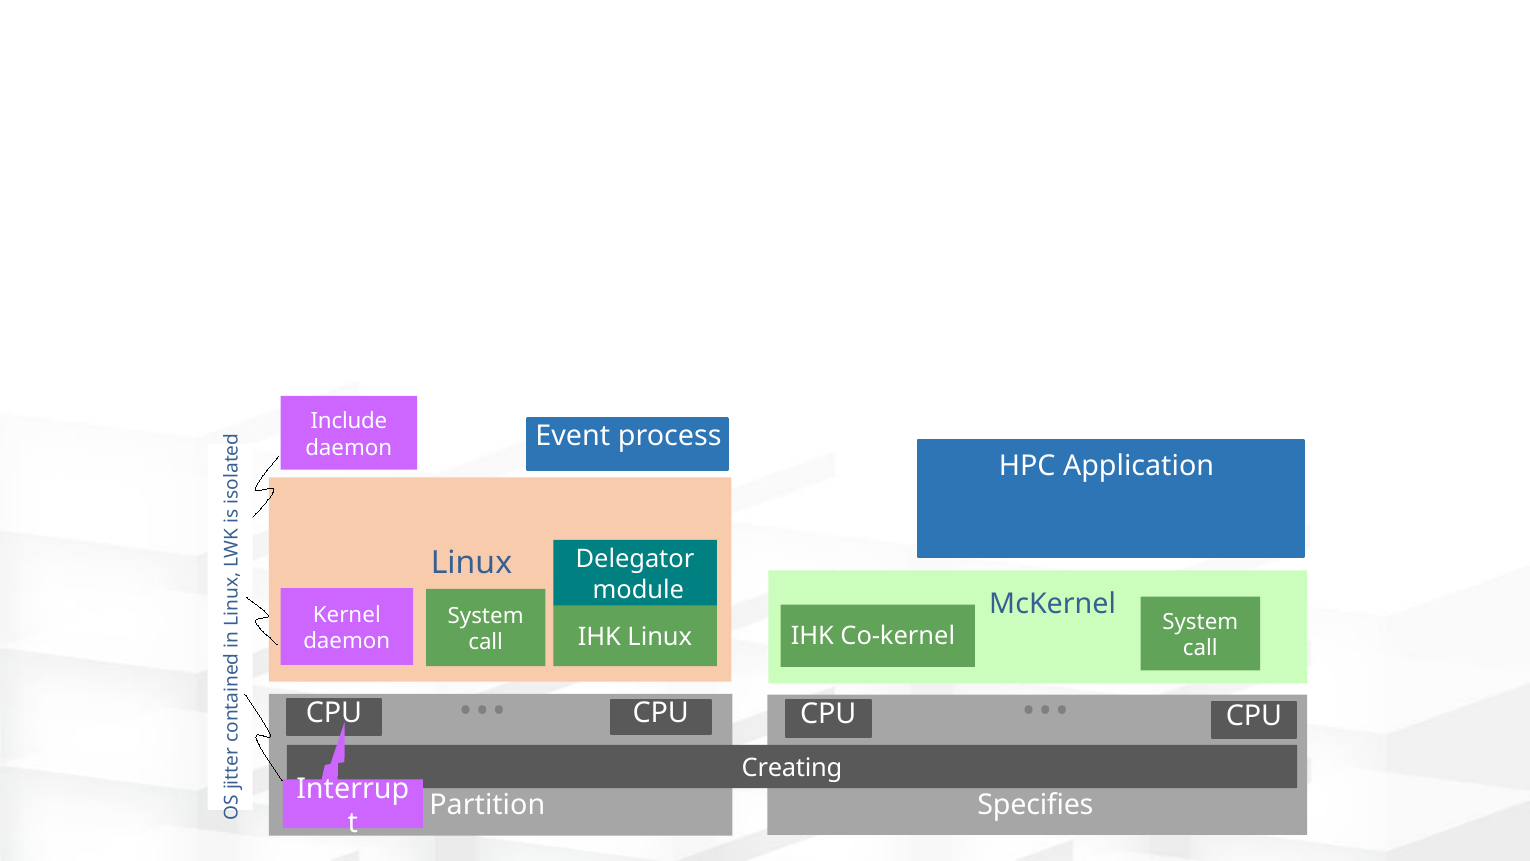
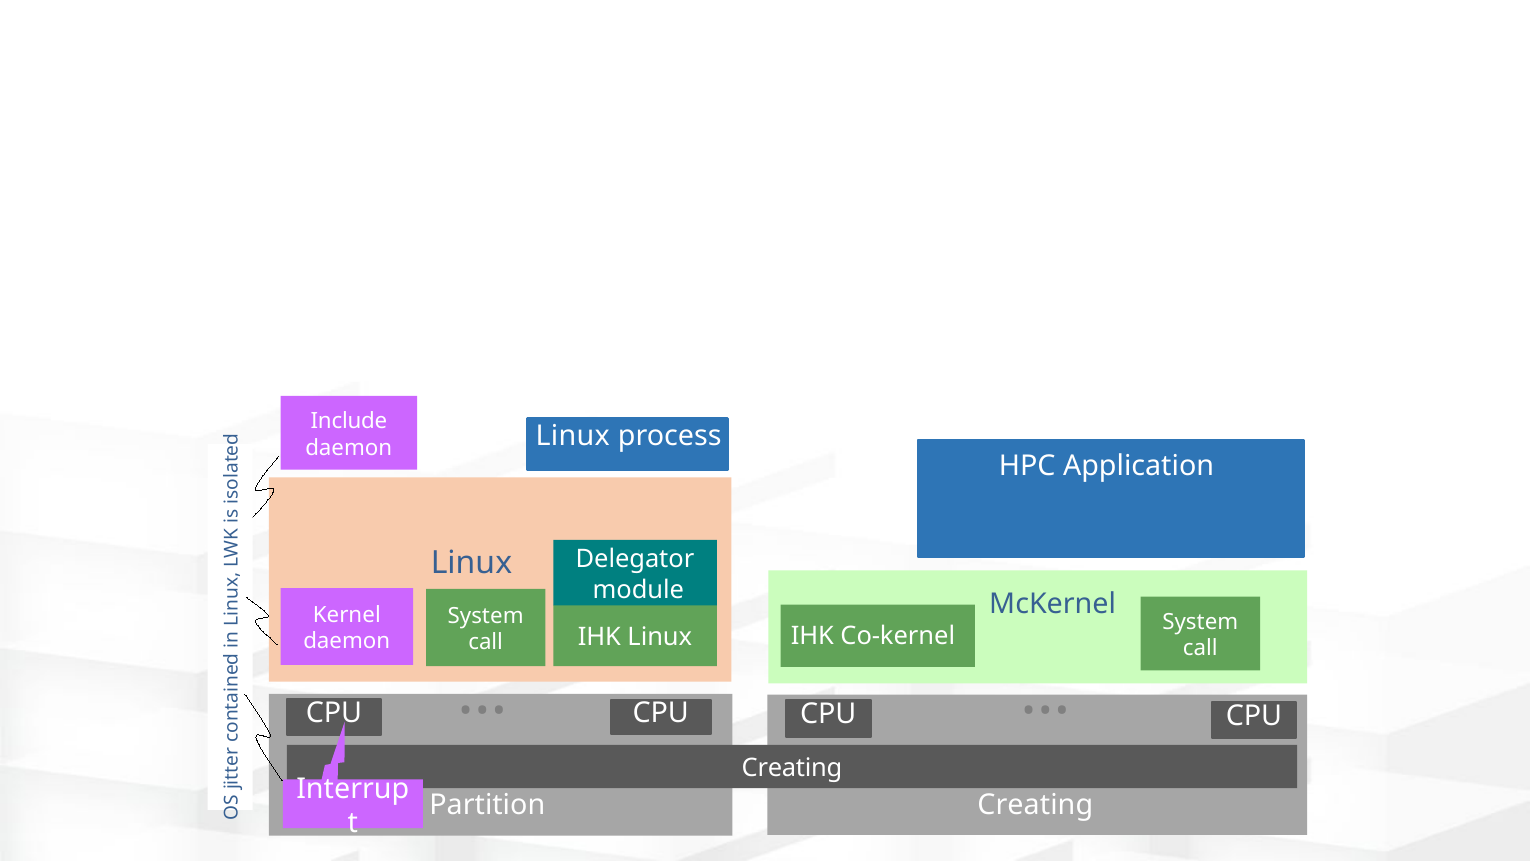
Event at (573, 436): Event -> Linux
Partition Specifies: Specifies -> Creating
